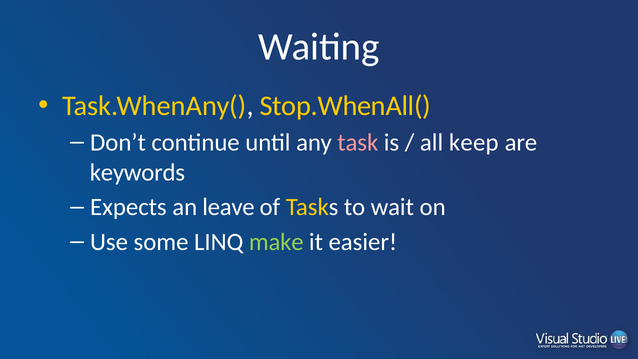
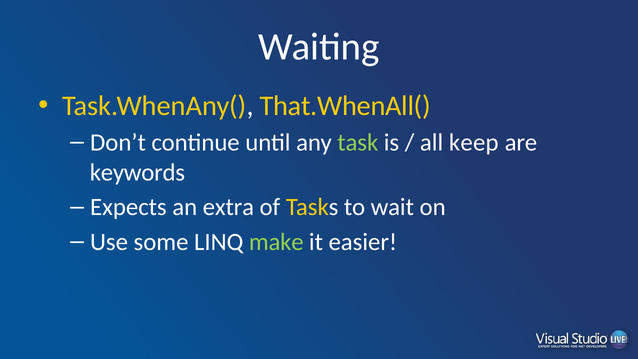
Stop.WhenAll(: Stop.WhenAll( -> That.WhenAll(
task colour: pink -> light green
leave: leave -> extra
